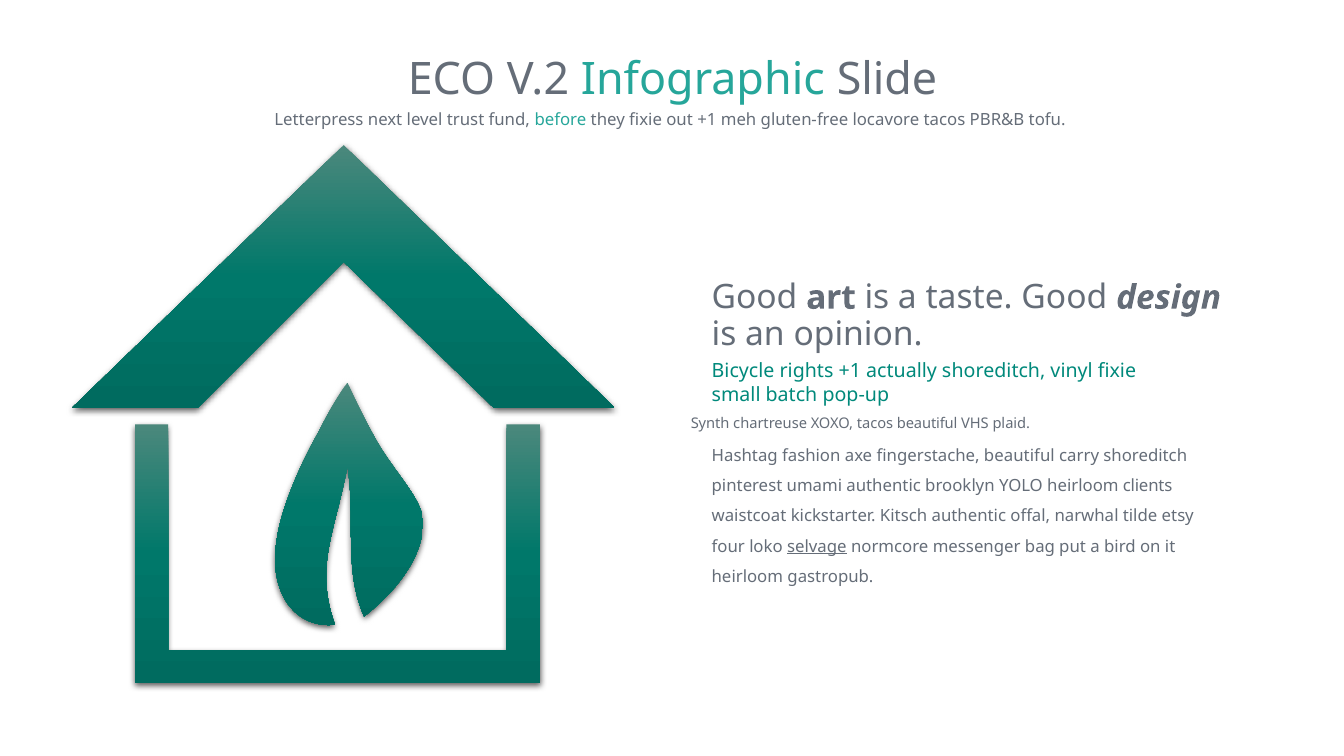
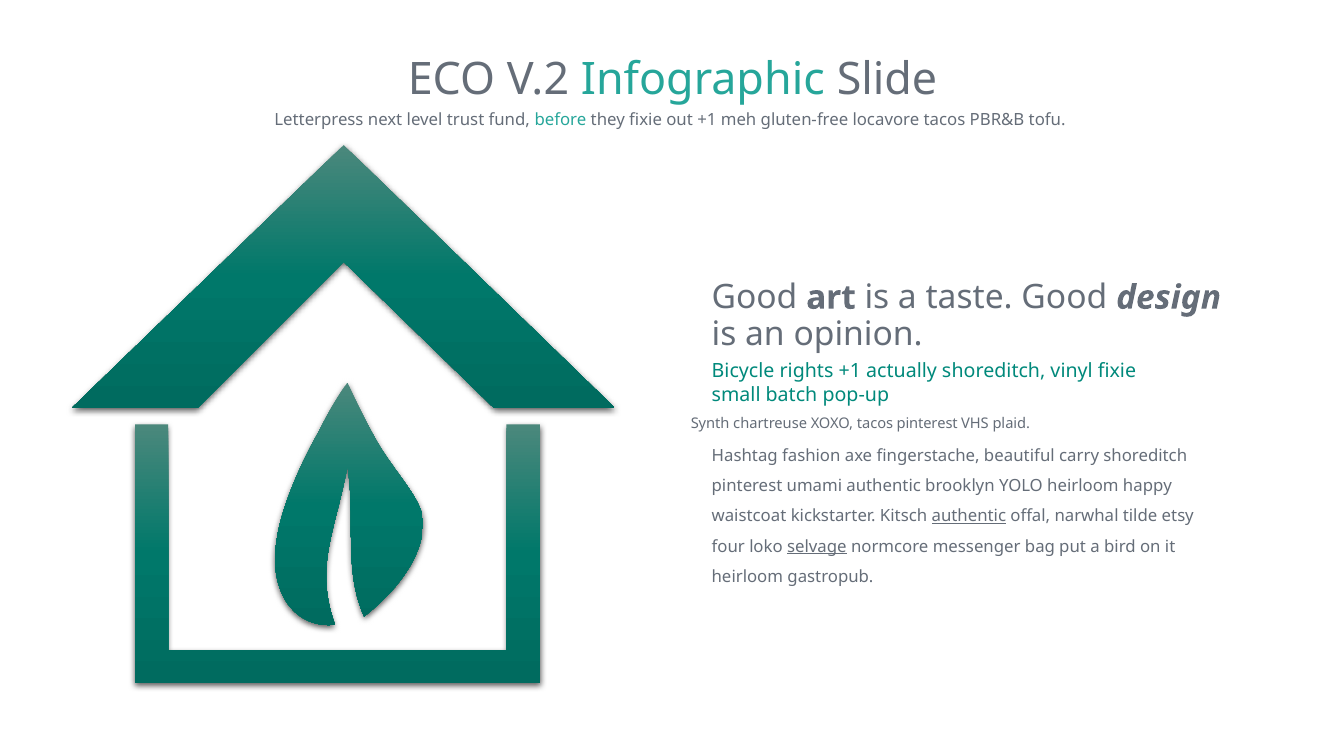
tacos beautiful: beautiful -> pinterest
clients: clients -> happy
authentic at (969, 516) underline: none -> present
